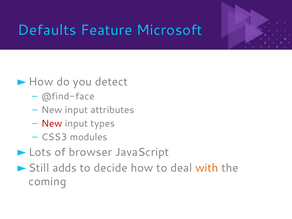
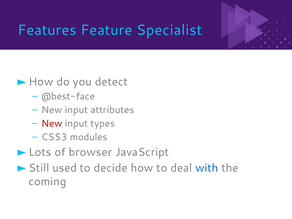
Defaults: Defaults -> Features
Microsoft: Microsoft -> Specialist
@find-face: @find-face -> @best-face
adds: adds -> used
with colour: orange -> blue
